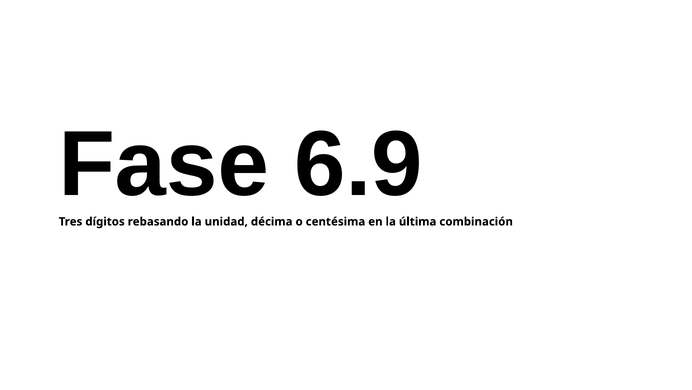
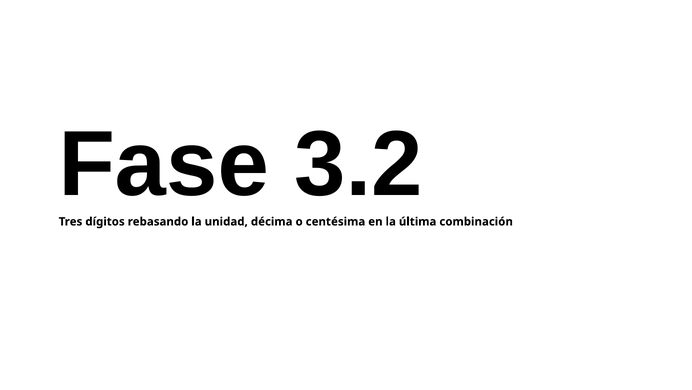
6.9: 6.9 -> 3.2
